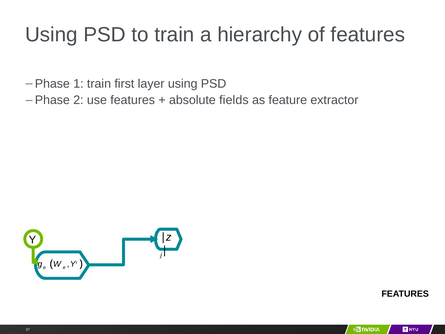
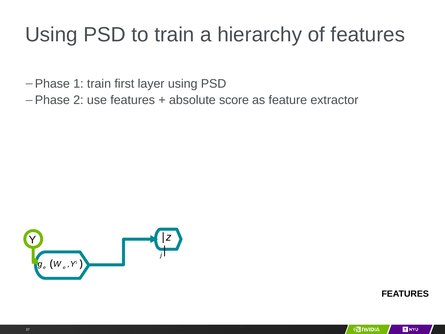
fields: fields -> score
